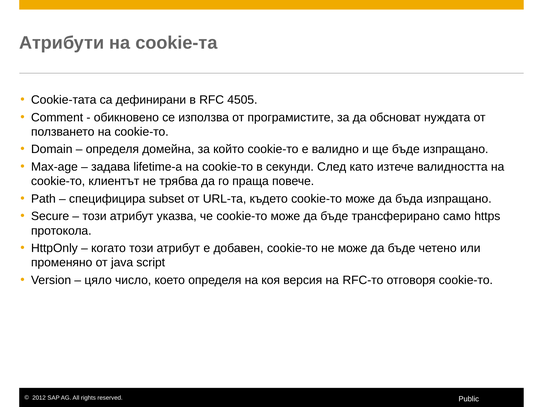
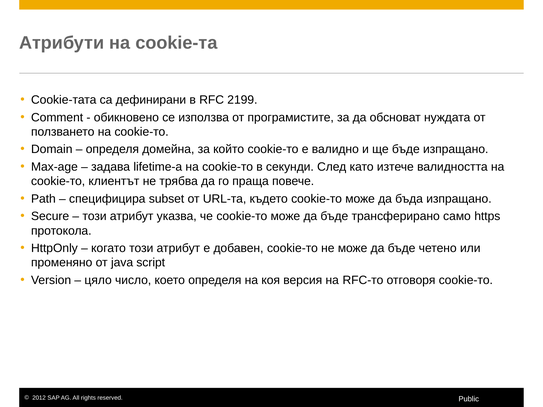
4505: 4505 -> 2199
